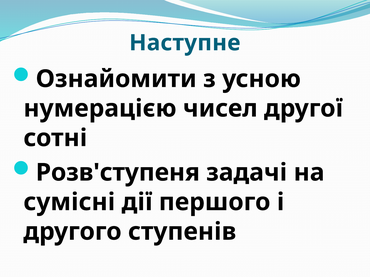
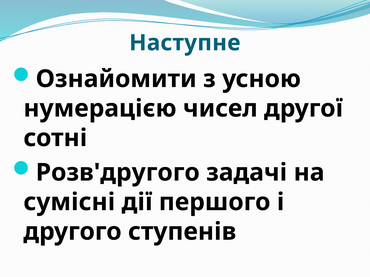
Розв'ступеня: Розв'ступеня -> Розв'другого
